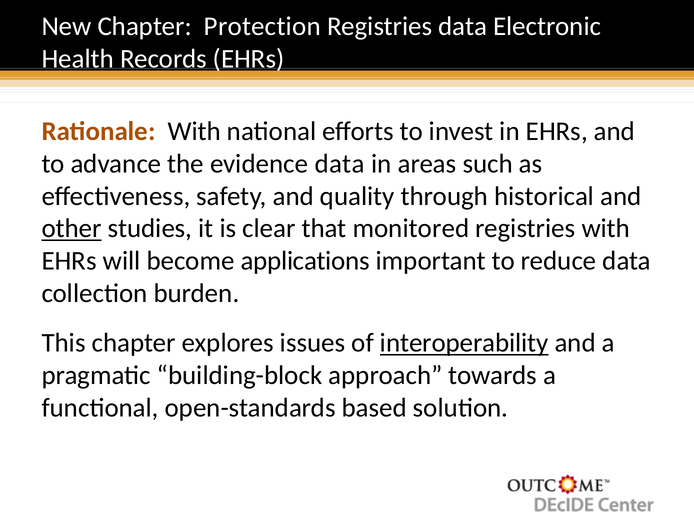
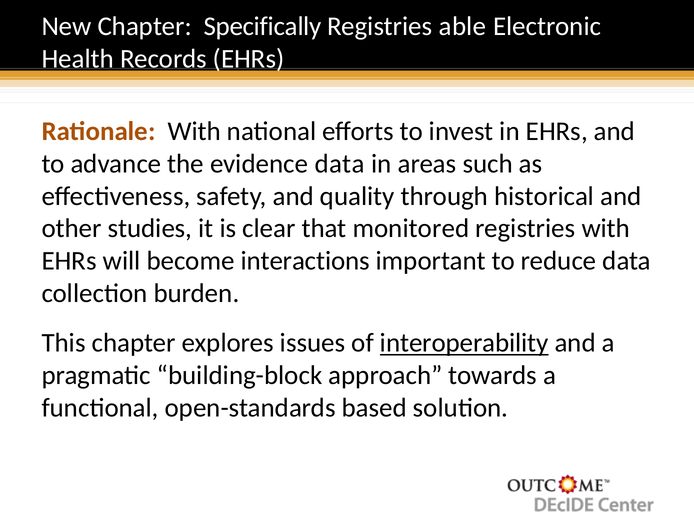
Protection: Protection -> Specifically
Registries data: data -> able
other underline: present -> none
applications: applications -> interactions
